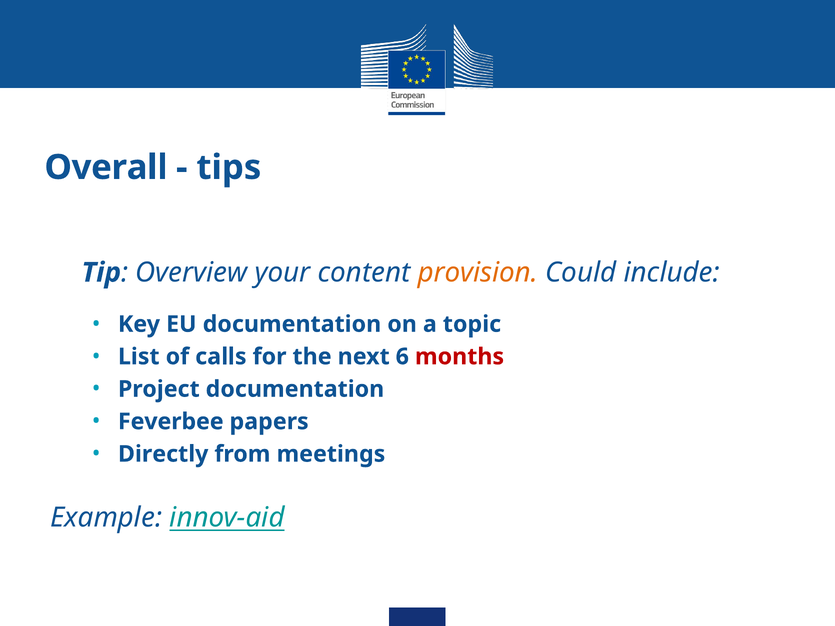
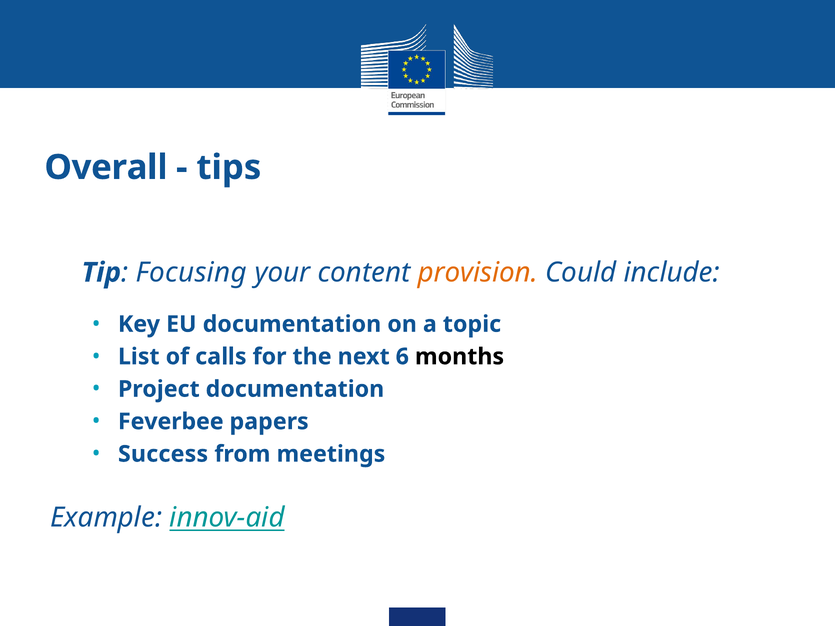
Overview: Overview -> Focusing
months colour: red -> black
Directly: Directly -> Success
